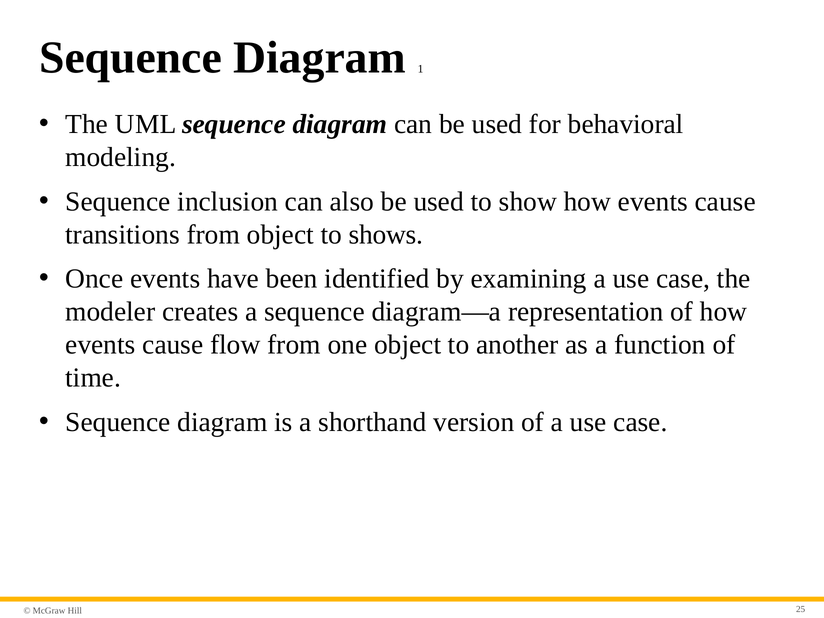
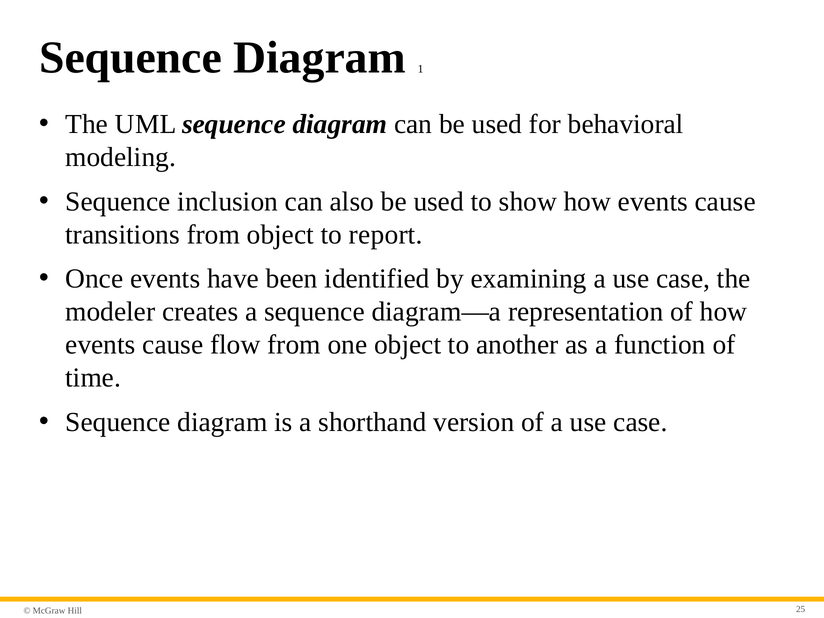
shows: shows -> report
